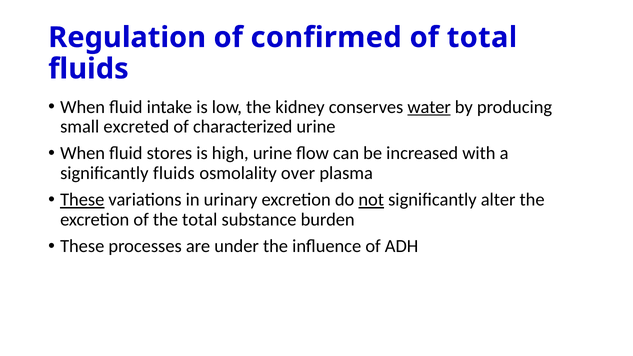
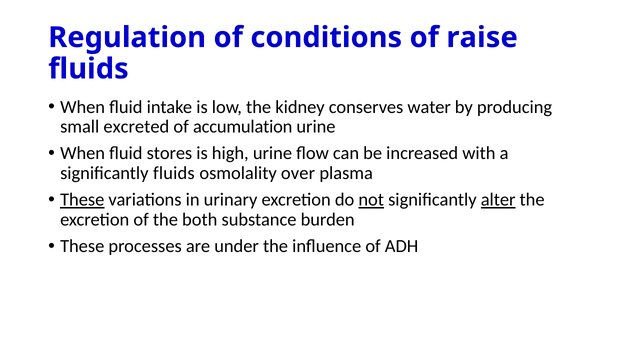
confirmed: confirmed -> conditions
of total: total -> raise
water underline: present -> none
characterized: characterized -> accumulation
alter underline: none -> present
the total: total -> both
